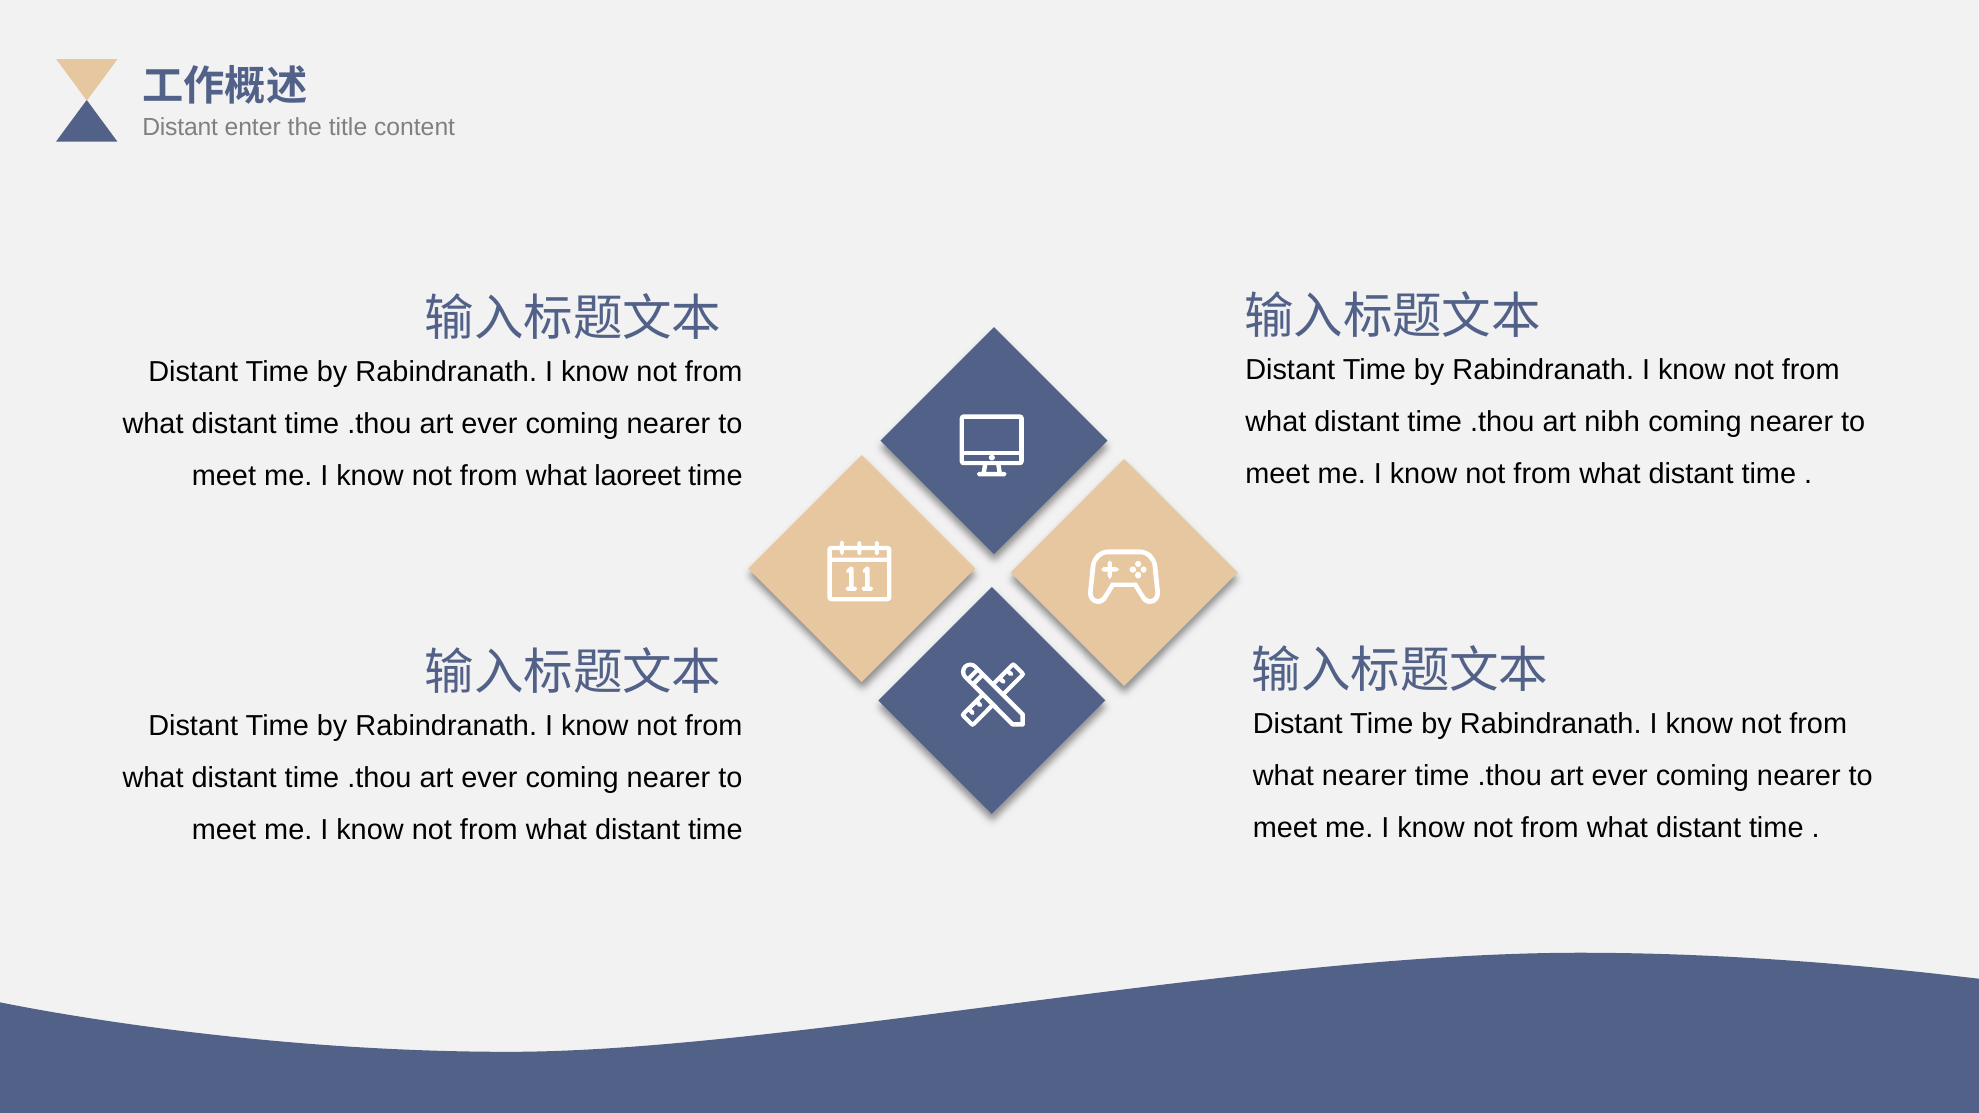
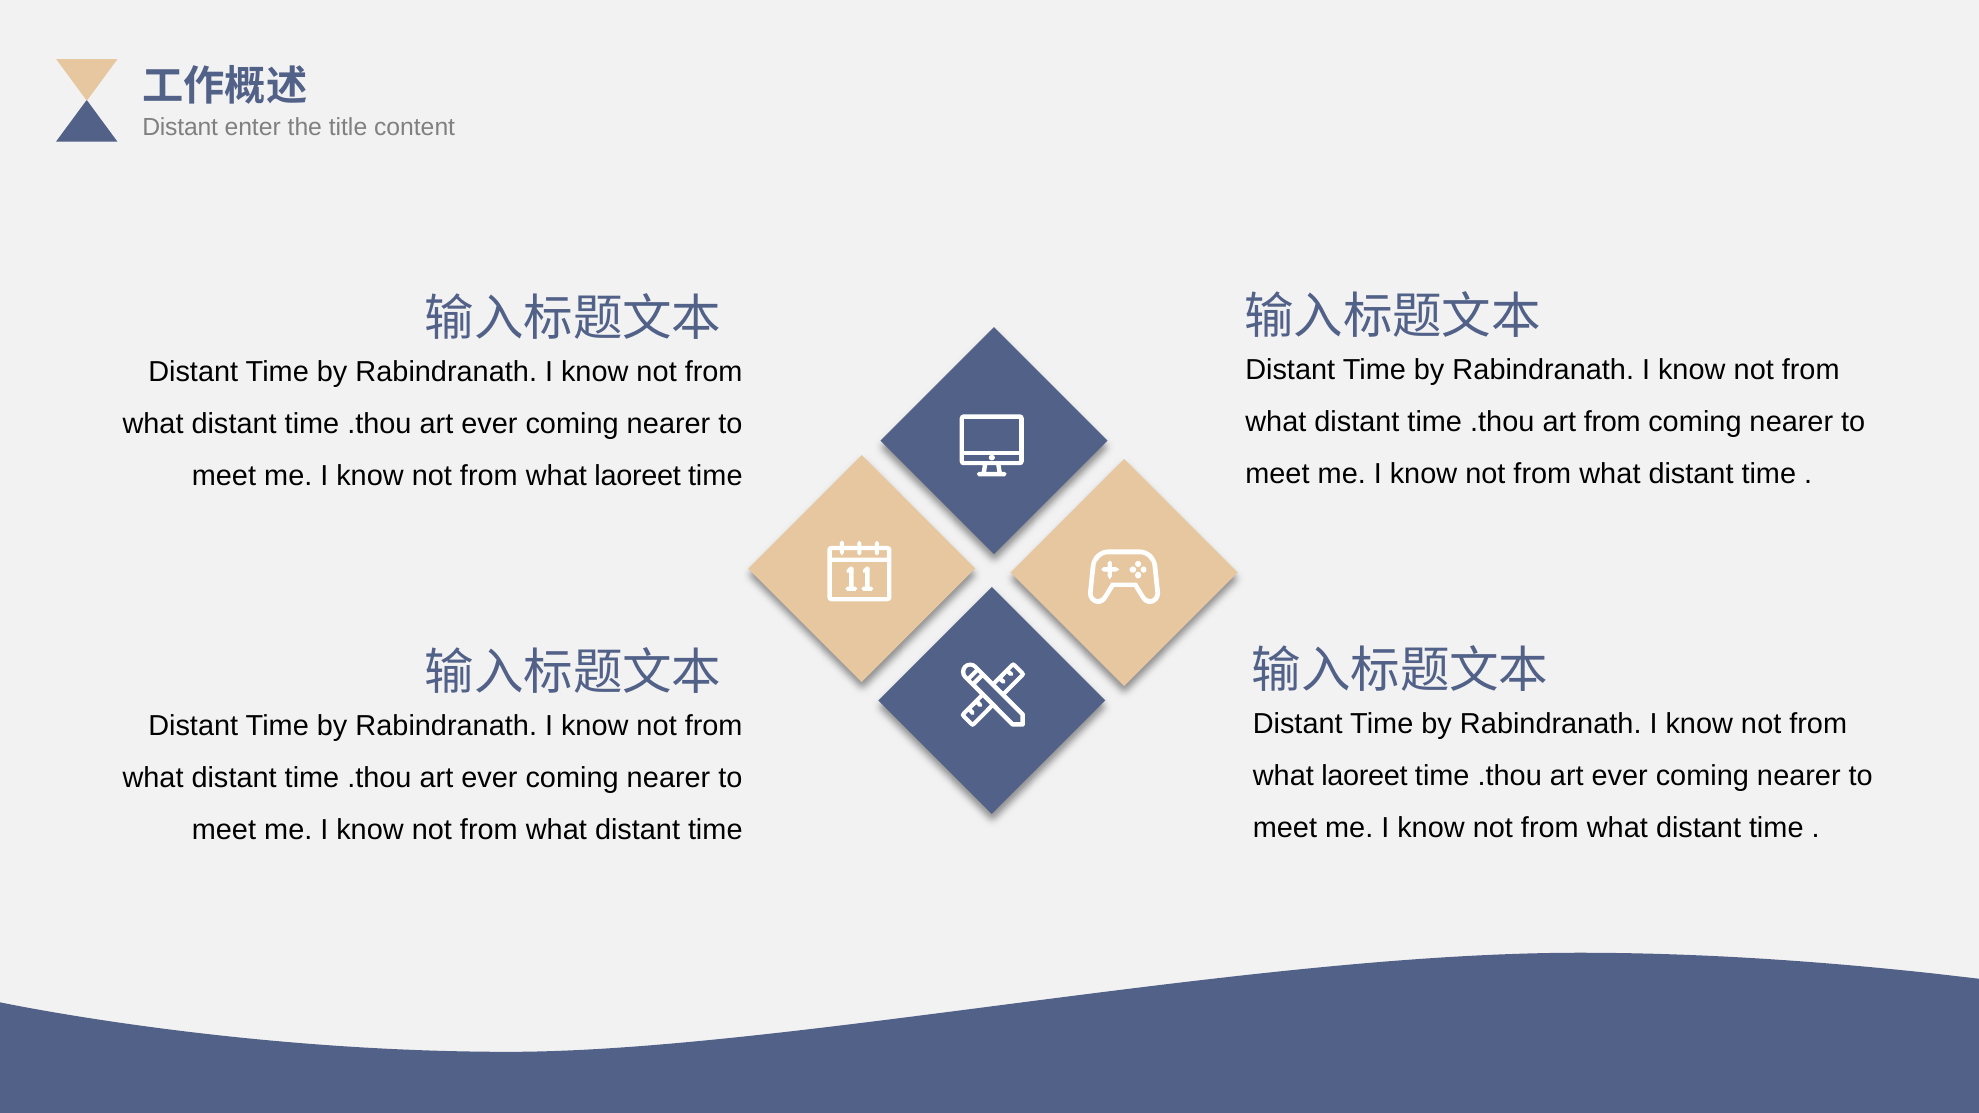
art nibh: nibh -> from
nearer at (1364, 776): nearer -> laoreet
